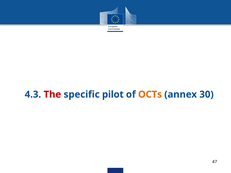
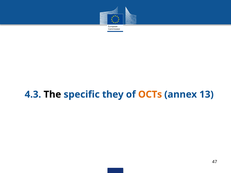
The colour: red -> black
pilot: pilot -> they
30: 30 -> 13
